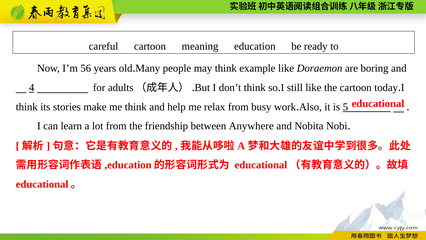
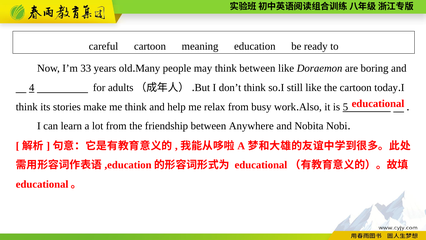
56: 56 -> 33
think example: example -> between
